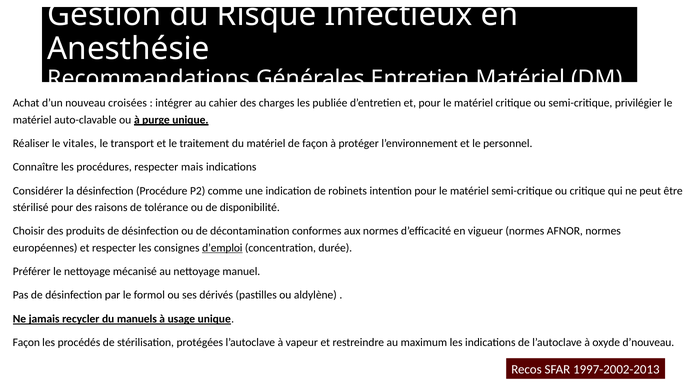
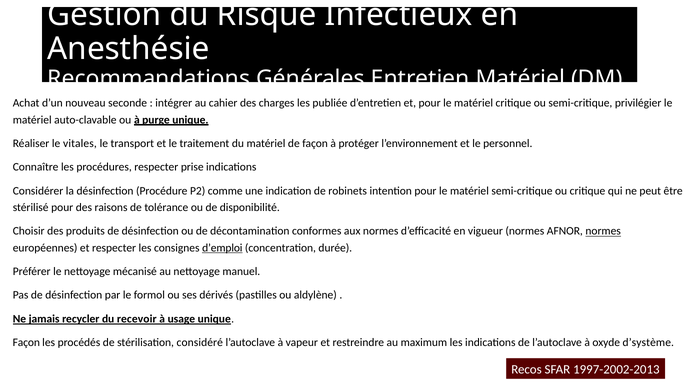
croisées: croisées -> seconde
mais: mais -> prise
normes at (603, 231) underline: none -> present
manuels: manuels -> recevoir
protégées: protégées -> considéré
d’nouveau: d’nouveau -> d’système
